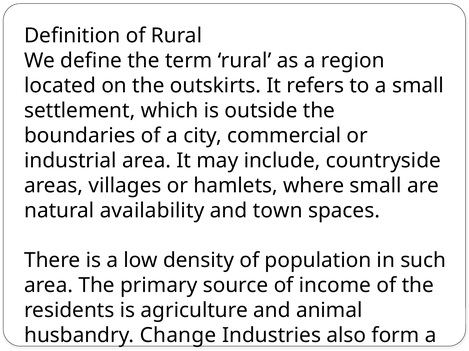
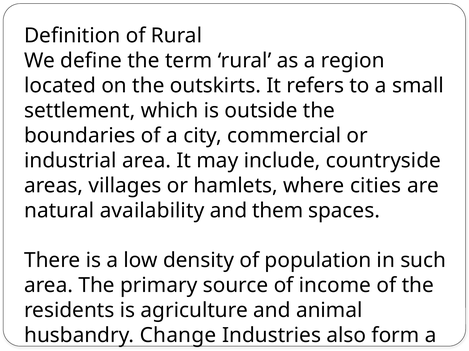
where small: small -> cities
town: town -> them
